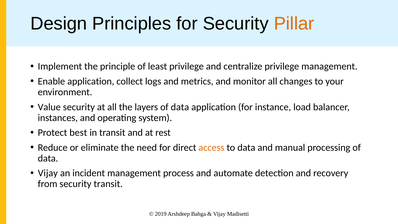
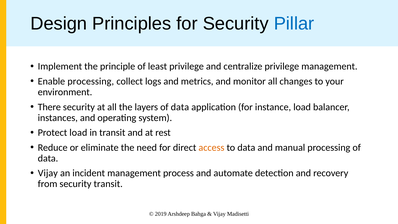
Pillar colour: orange -> blue
Enable application: application -> processing
Value: Value -> There
Protect best: best -> load
